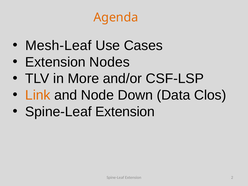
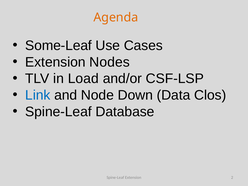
Mesh-Leaf: Mesh-Leaf -> Some-Leaf
More: More -> Load
Link colour: orange -> blue
Extension at (125, 112): Extension -> Database
